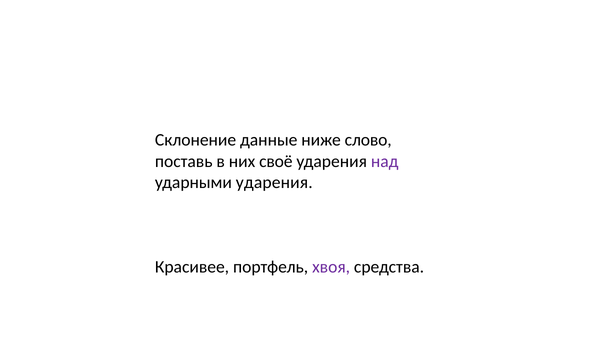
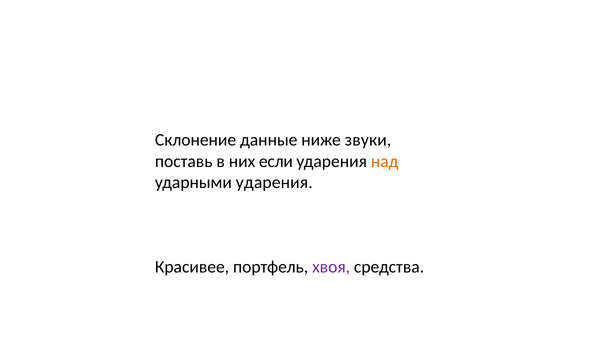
слово: слово -> звуки
своё: своё -> если
над colour: purple -> orange
